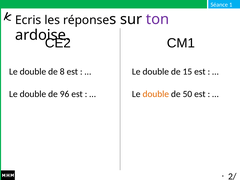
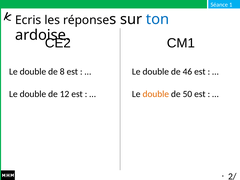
ton colour: purple -> blue
15: 15 -> 46
96: 96 -> 12
